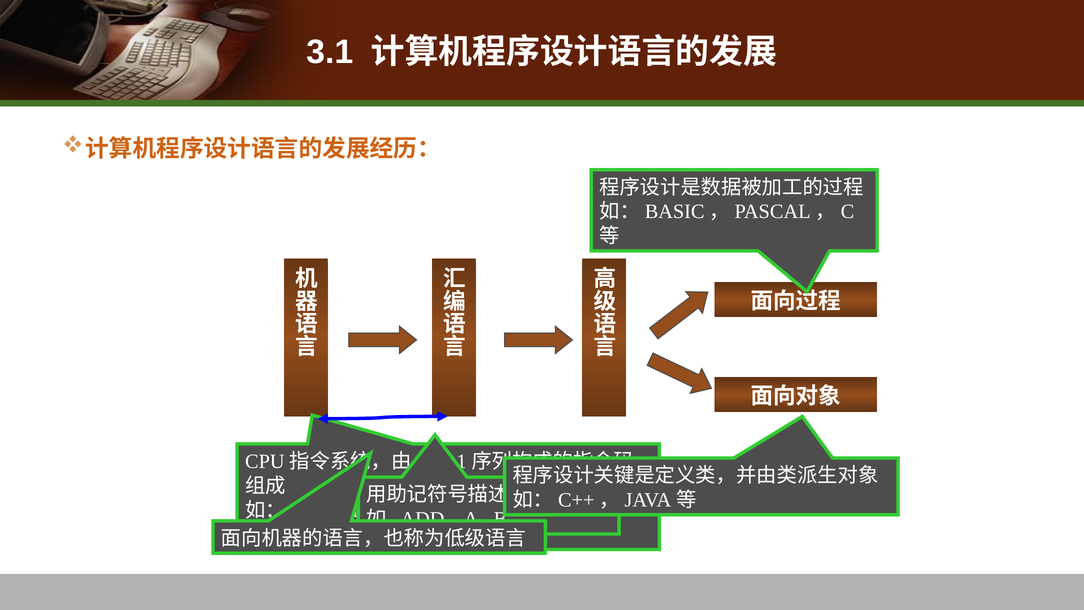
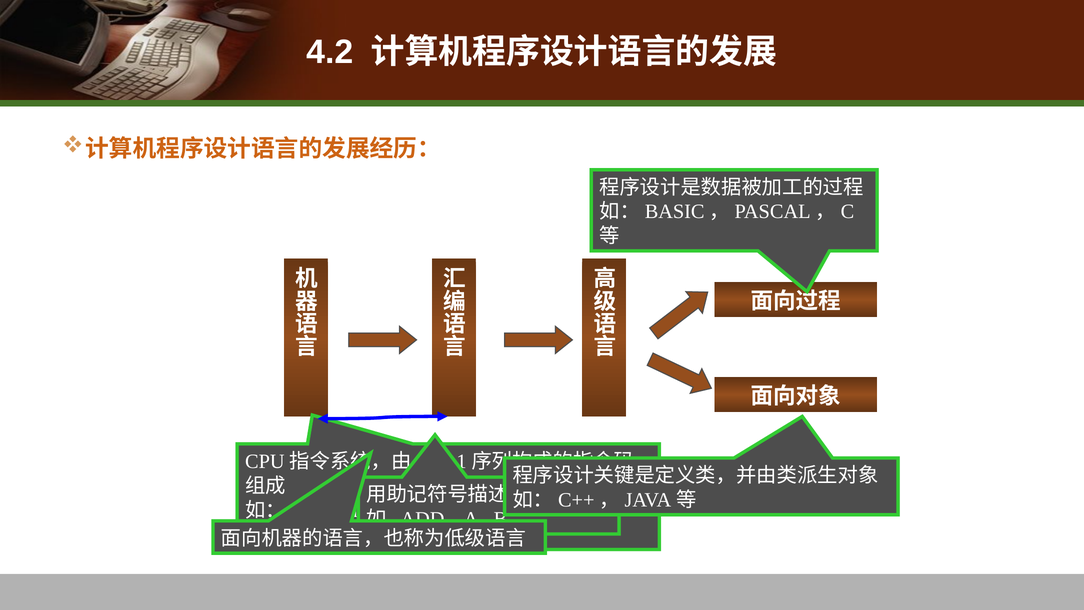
3.1: 3.1 -> 4.2
